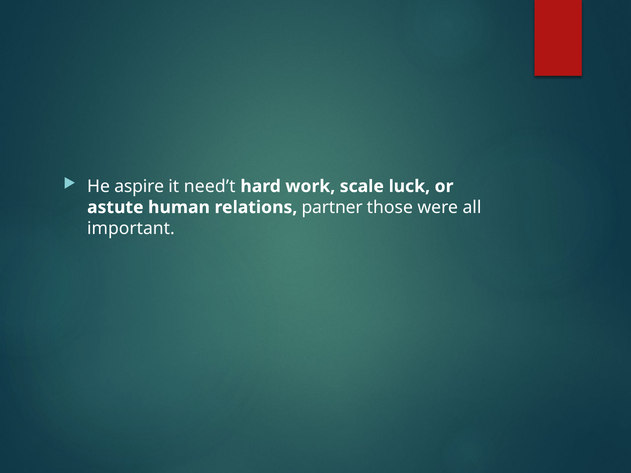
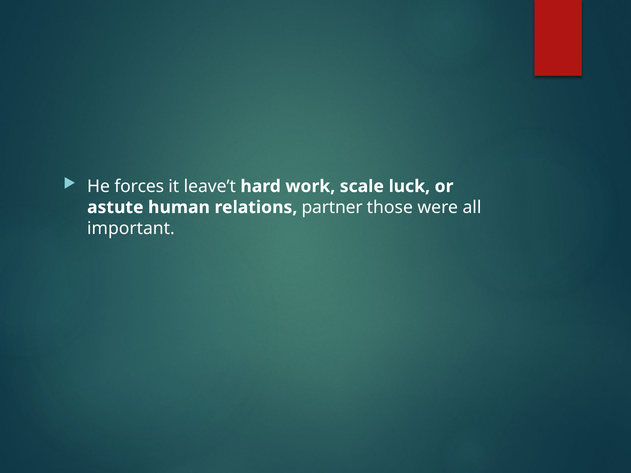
aspire: aspire -> forces
need’t: need’t -> leave’t
